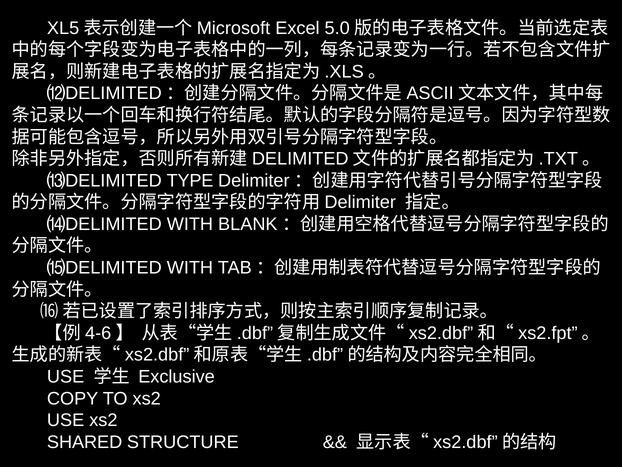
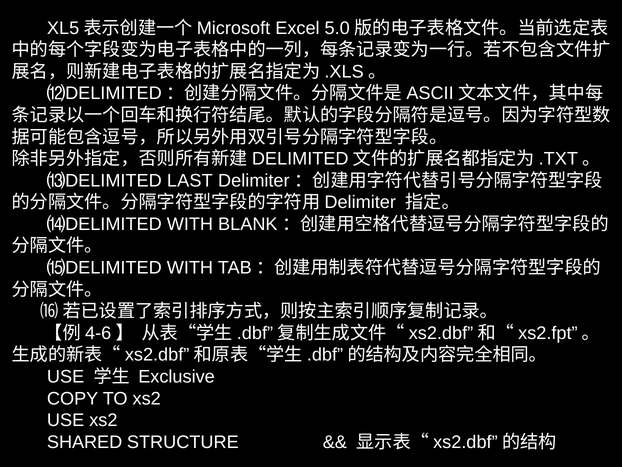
TYPE: TYPE -> LAST
